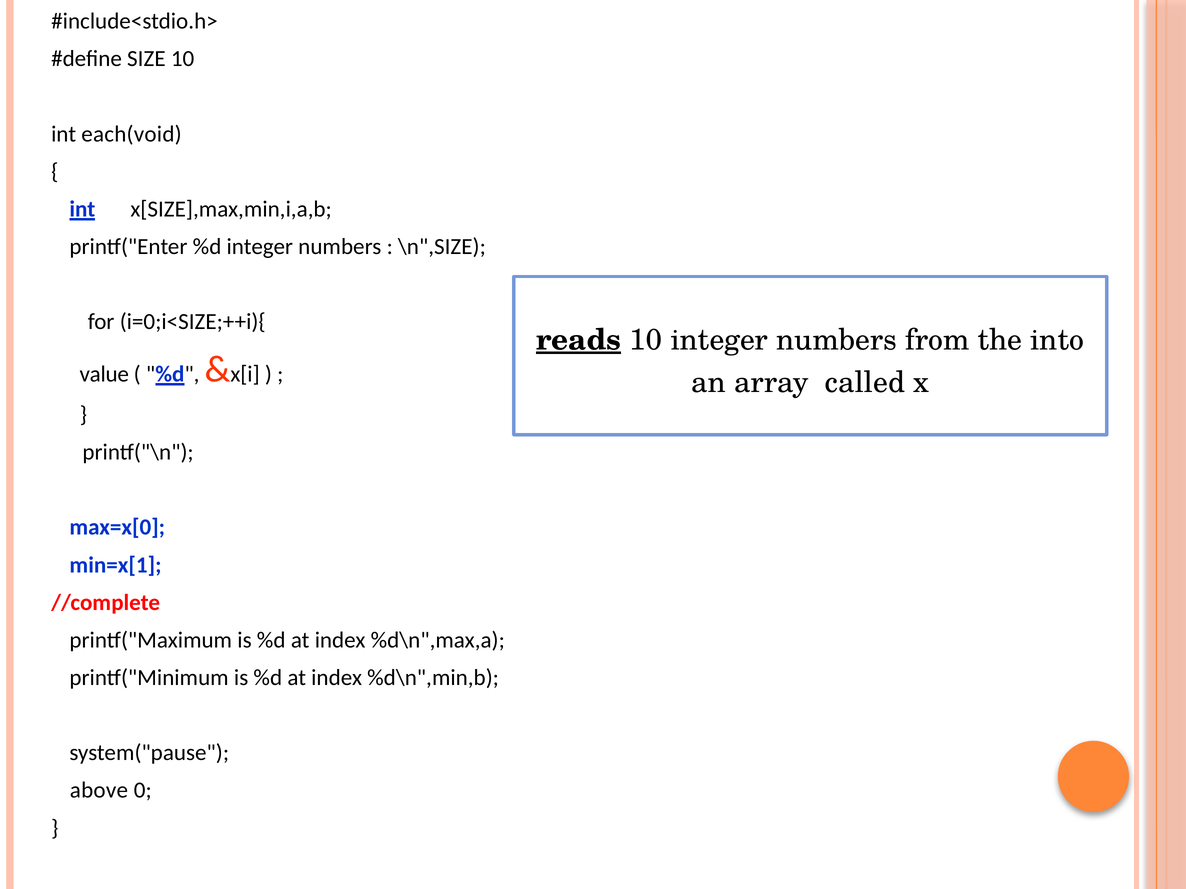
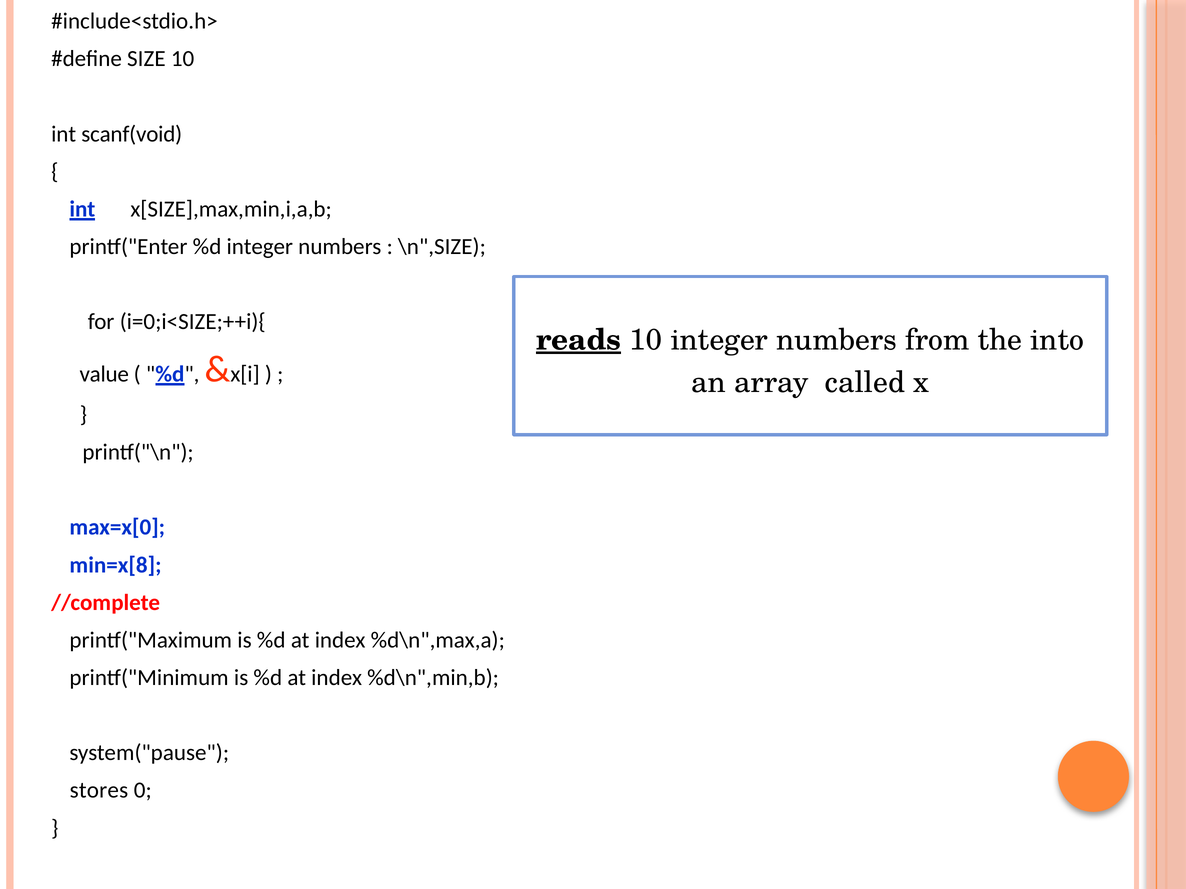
each(void: each(void -> scanf(void
min=x[1: min=x[1 -> min=x[8
above: above -> stores
